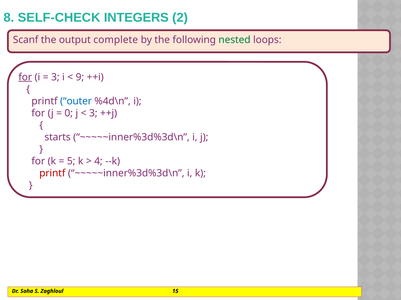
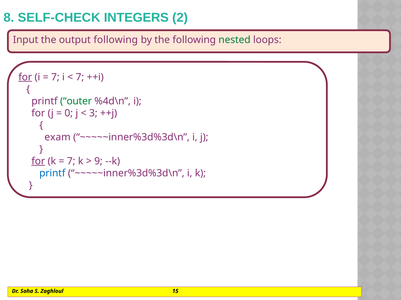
Scanf: Scanf -> Input
output complete: complete -> following
3 at (55, 77): 3 -> 7
9 at (80, 77): 9 -> 7
outer colour: blue -> green
starts: starts -> exam
for at (38, 161) underline: none -> present
5 at (71, 161): 5 -> 7
4: 4 -> 9
printf at (52, 173) colour: red -> blue
